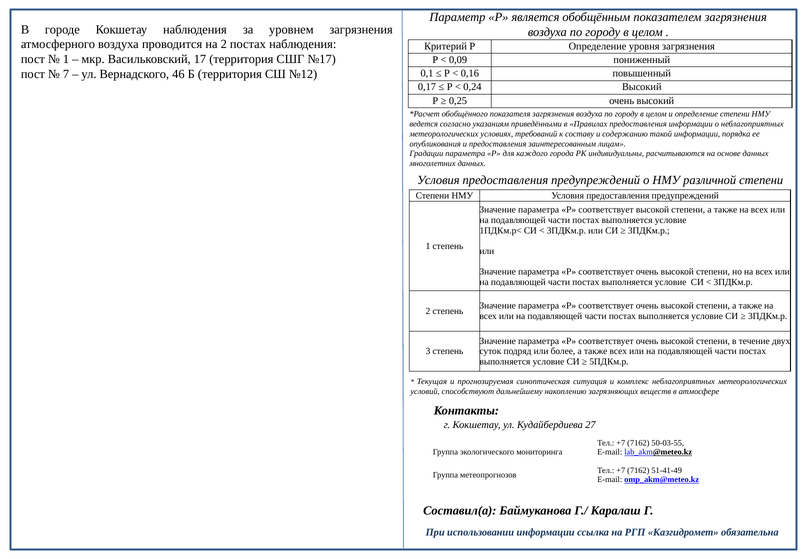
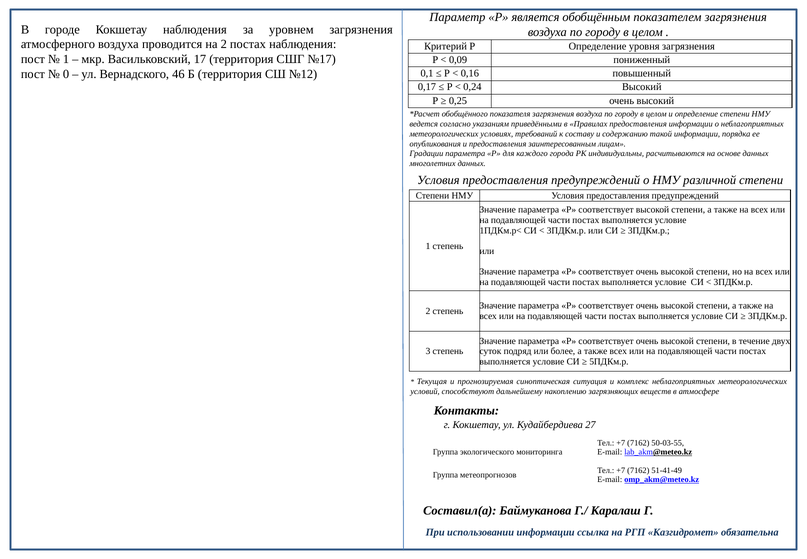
7: 7 -> 0
